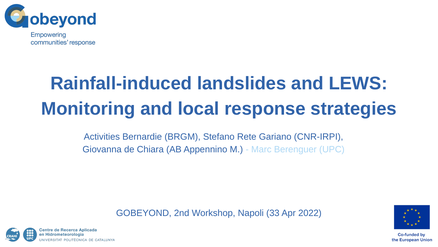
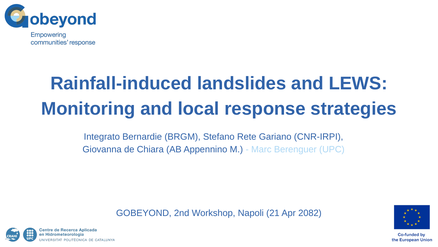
Activities: Activities -> Integrato
33: 33 -> 21
2022: 2022 -> 2082
